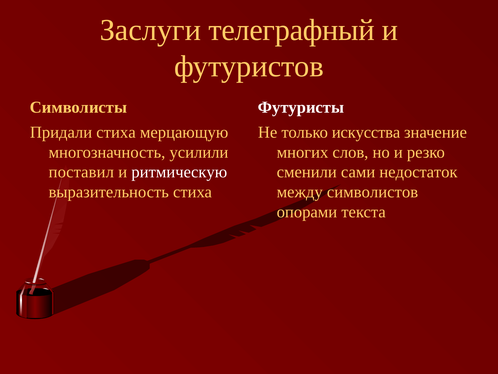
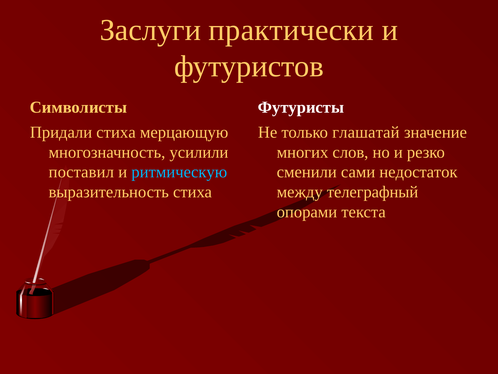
телеграфный: телеграфный -> практически
искусства: искусства -> глашатай
ритмическую colour: white -> light blue
символистов: символистов -> телеграфный
